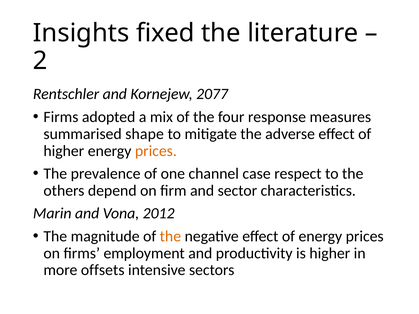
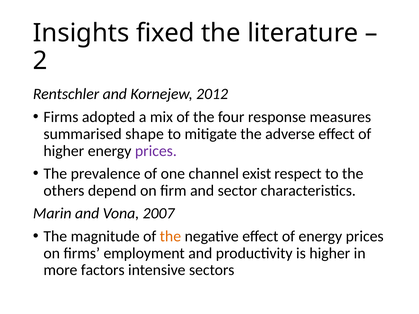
2077: 2077 -> 2012
prices at (156, 151) colour: orange -> purple
case: case -> exist
2012: 2012 -> 2007
offsets: offsets -> factors
